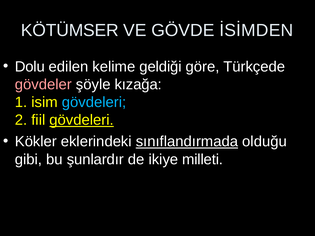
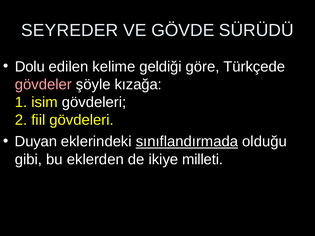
KÖTÜMSER: KÖTÜMSER -> SEYREDER
İSİMDEN: İSİMDEN -> SÜRÜDÜ
gövdeleri at (94, 102) colour: light blue -> white
gövdeleri at (82, 120) underline: present -> none
Kökler: Kökler -> Duyan
şunlardır: şunlardır -> eklerden
